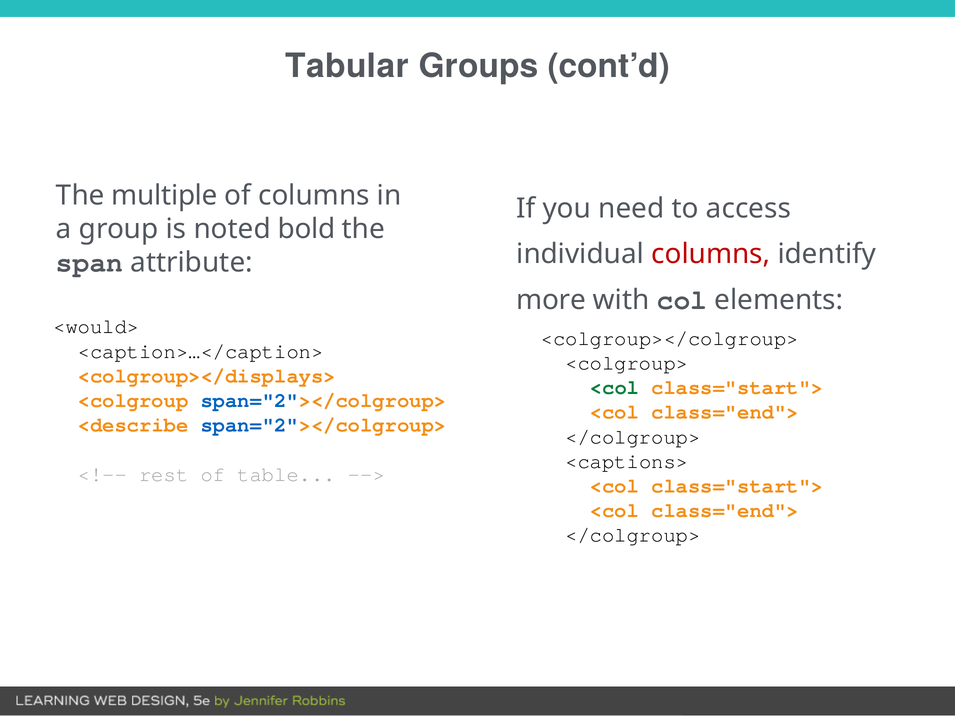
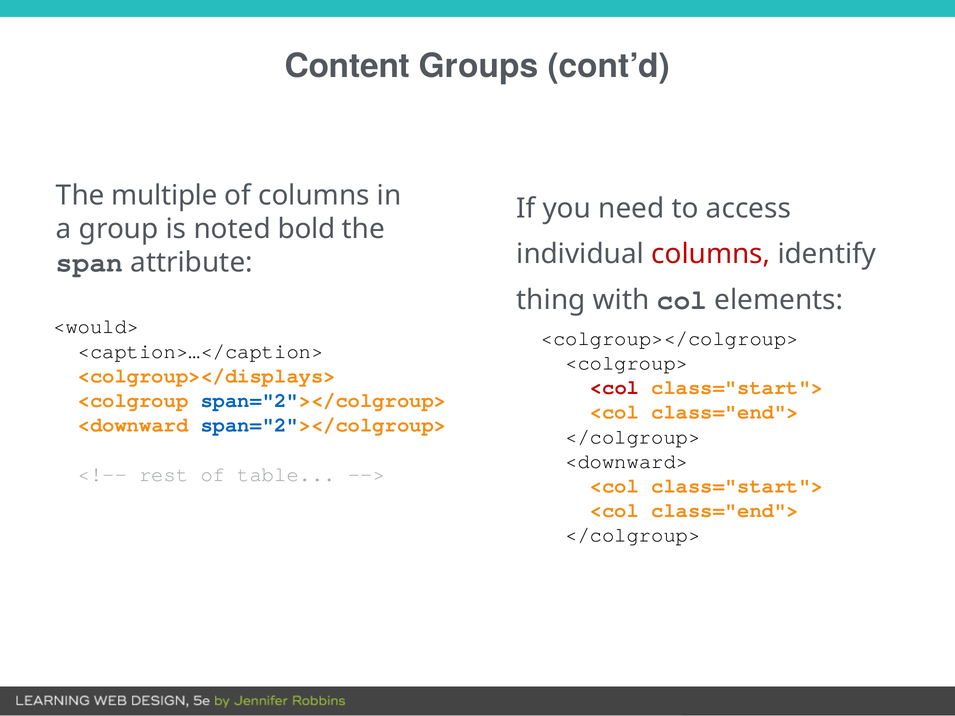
Tabular: Tabular -> Content
more: more -> thing
<col at (615, 388) colour: green -> red
<describe: <describe -> <downward
<captions>: <captions> -> <downward>
